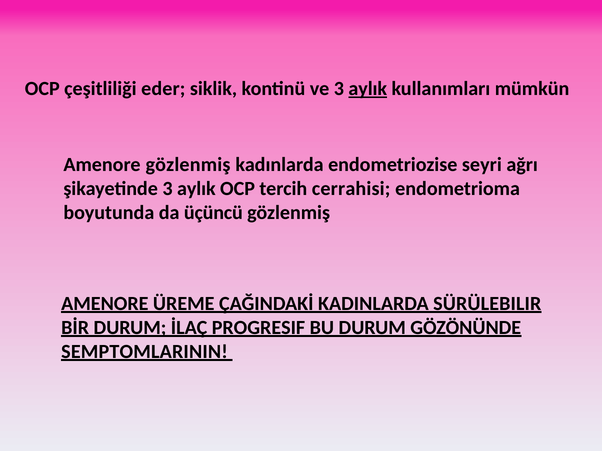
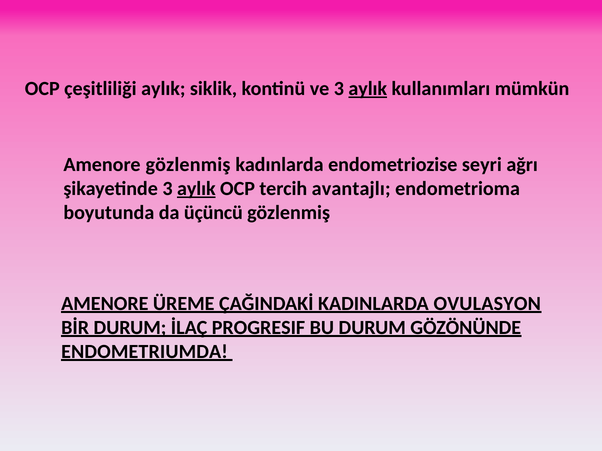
çeşitliliği eder: eder -> aylık
aylık at (196, 189) underline: none -> present
cerrahisi: cerrahisi -> avantajlı
SÜRÜLEBILIR: SÜRÜLEBILIR -> OVULASYON
SEMPTOMLARININ: SEMPTOMLARININ -> ENDOMETRIUMDA
